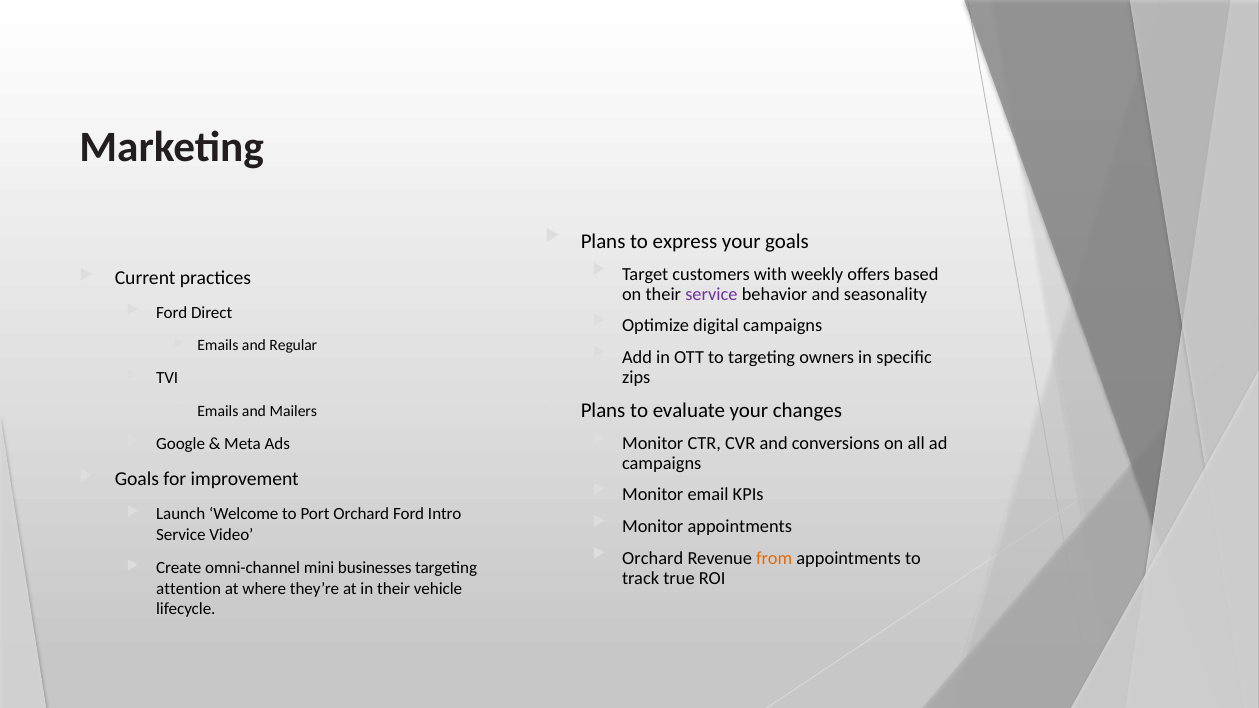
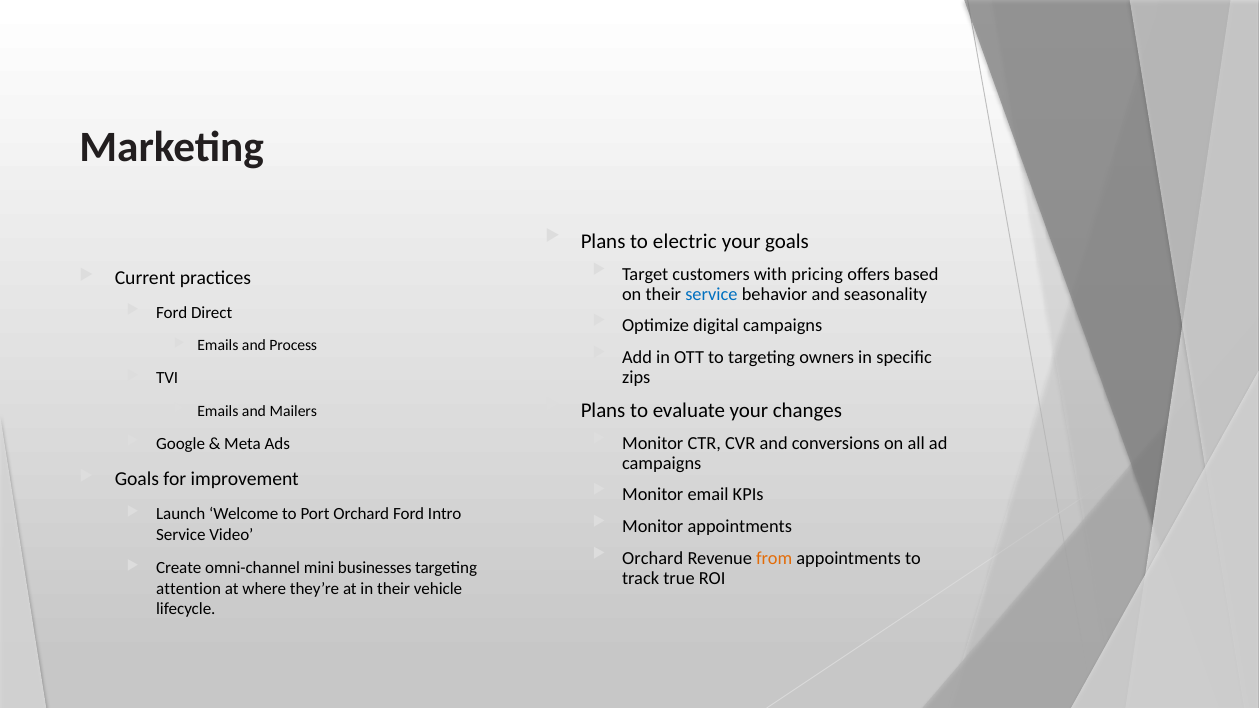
express: express -> electric
weekly: weekly -> pricing
service at (711, 294) colour: purple -> blue
Regular: Regular -> Process
